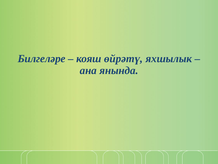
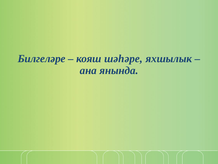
өйрәтү: өйрәтү -> шәһәре
